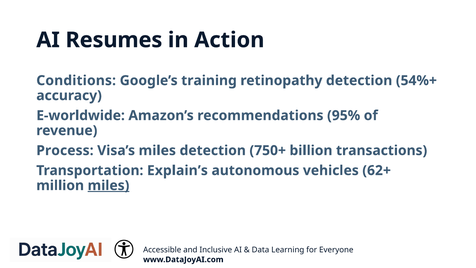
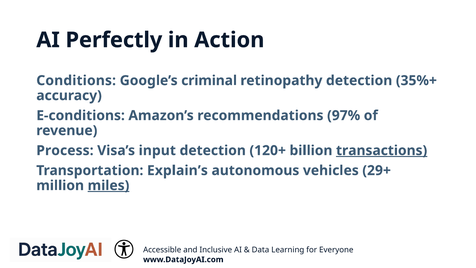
Resumes: Resumes -> Perfectly
training: training -> criminal
54%+: 54%+ -> 35%+
E-worldwide: E-worldwide -> E-conditions
95%: 95% -> 97%
Visa’s miles: miles -> input
750+: 750+ -> 120+
transactions underline: none -> present
62+: 62+ -> 29+
